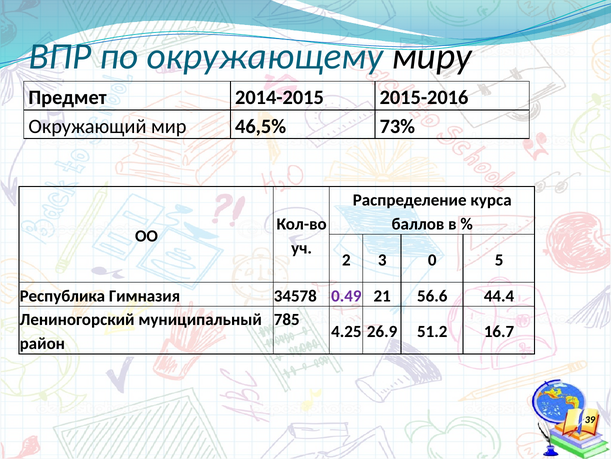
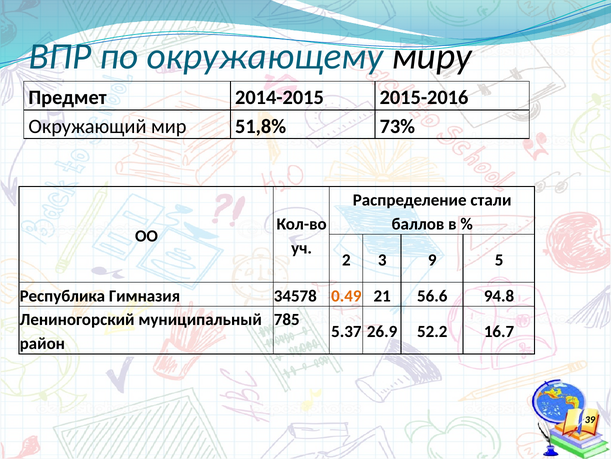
46,5%: 46,5% -> 51,8%
курса: курса -> стали
0: 0 -> 9
0.49 colour: purple -> orange
44.4: 44.4 -> 94.8
4.25: 4.25 -> 5.37
51.2: 51.2 -> 52.2
